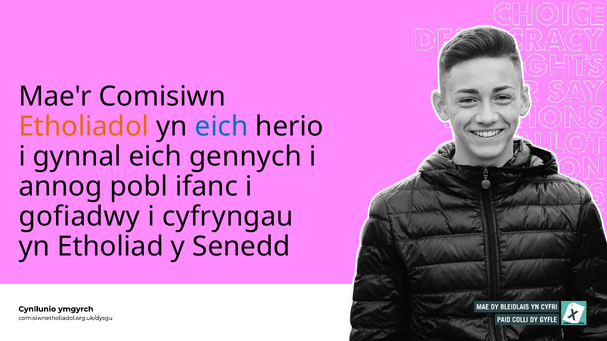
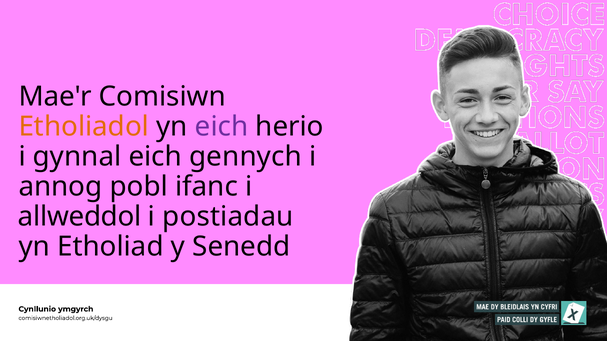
eich at (222, 127) colour: blue -> purple
gofiadwy: gofiadwy -> allweddol
cyfryngau: cyfryngau -> postiadau
